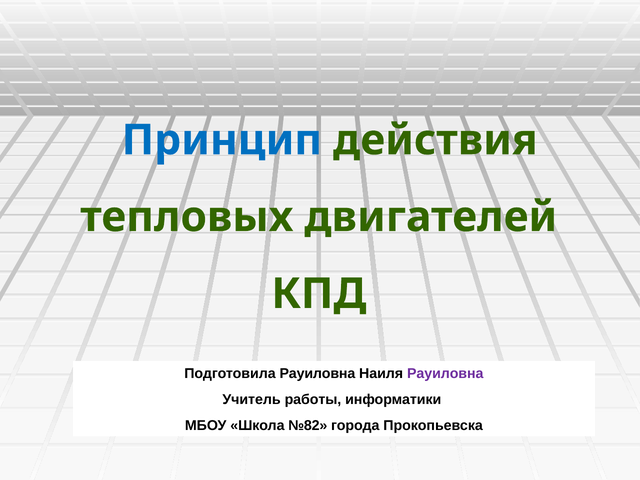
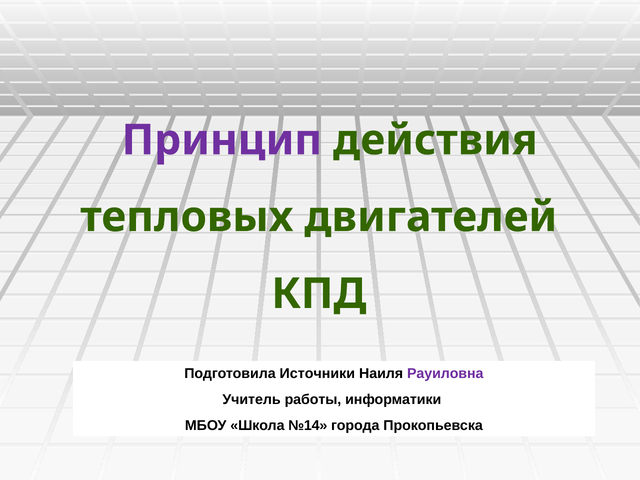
Принцип colour: blue -> purple
Подготовила Рауиловна: Рауиловна -> Источники
№82: №82 -> №14
